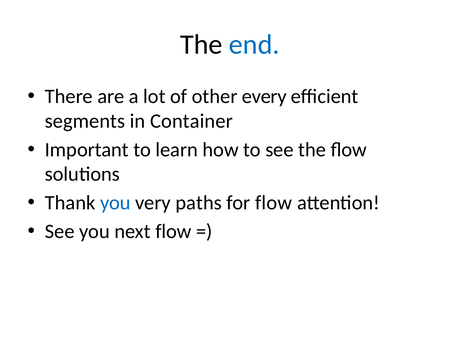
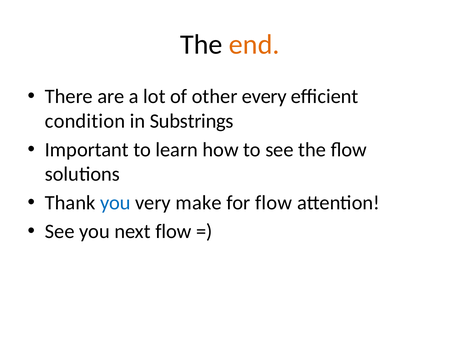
end colour: blue -> orange
segments: segments -> condition
Container: Container -> Substrings
paths: paths -> make
